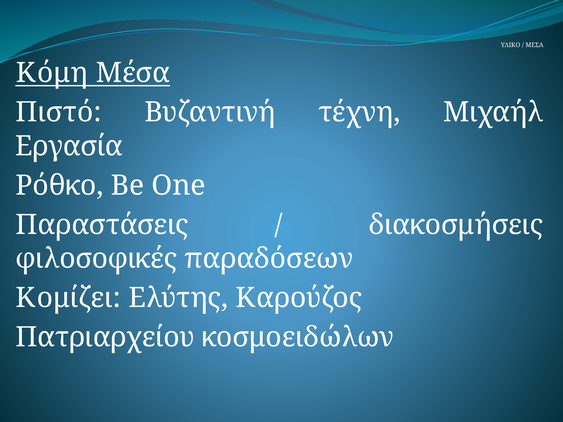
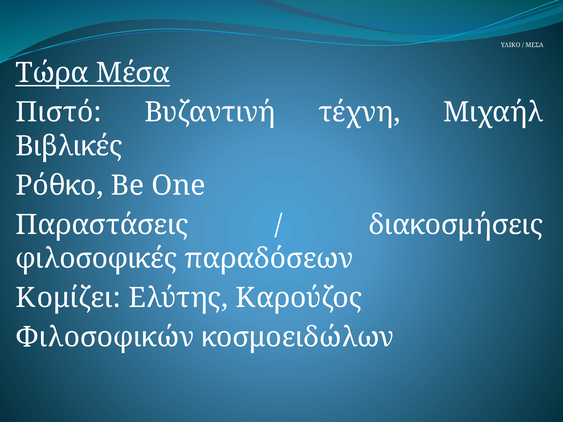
Κόμη: Κόμη -> Τώρα
Εργασία: Εργασία -> Βιβλικές
Πατριαρχείου: Πατριαρχείου -> Φιλοσοφικών
